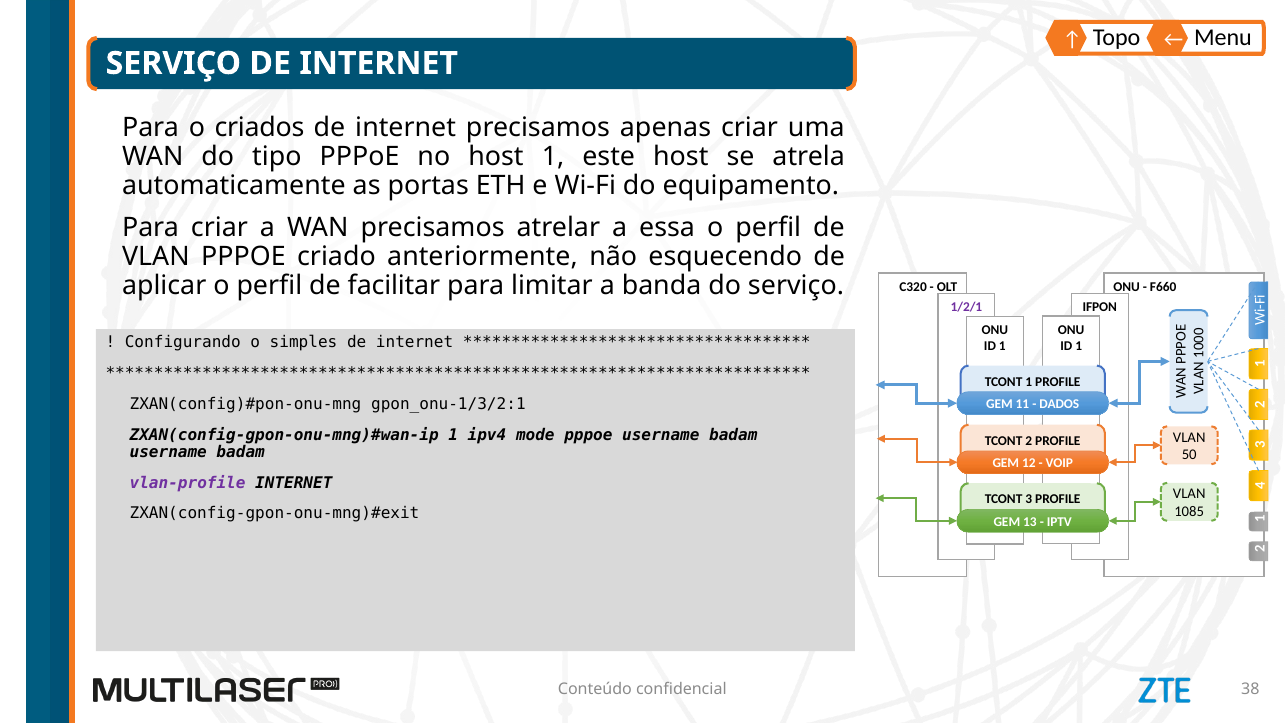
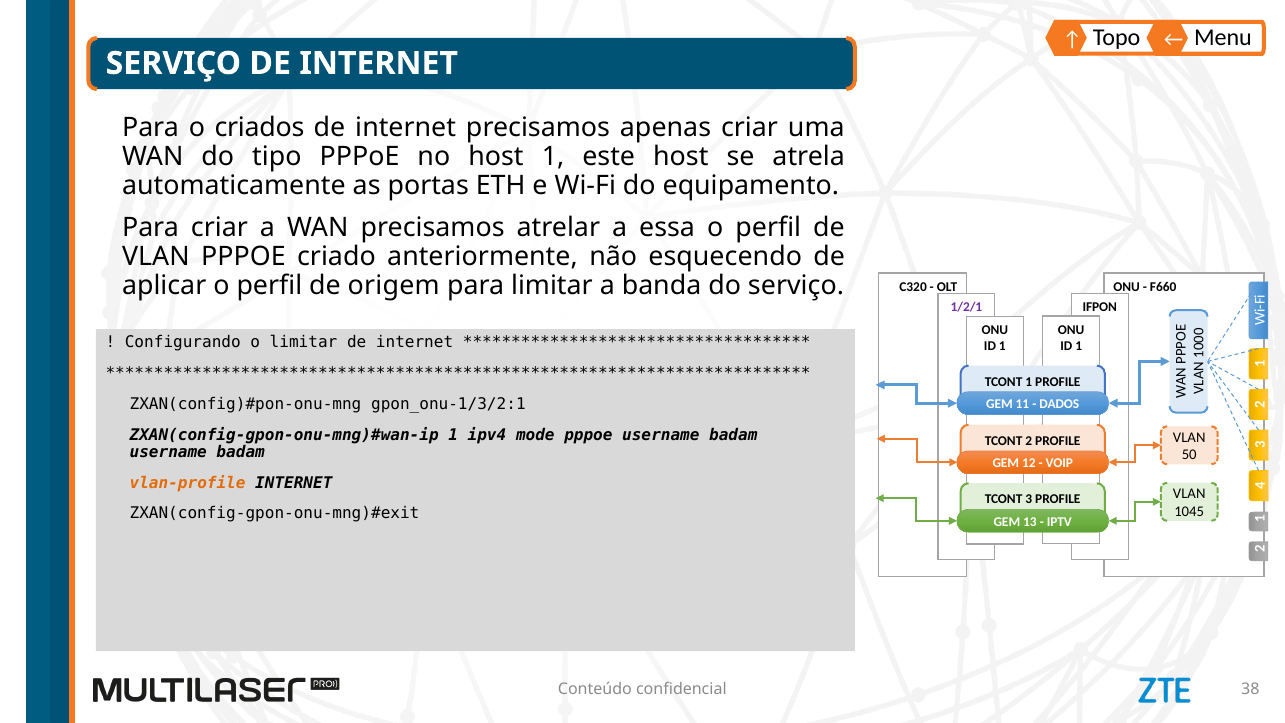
facilitar: facilitar -> origem
o simples: simples -> limitar
vlan-profile colour: purple -> orange
1085: 1085 -> 1045
